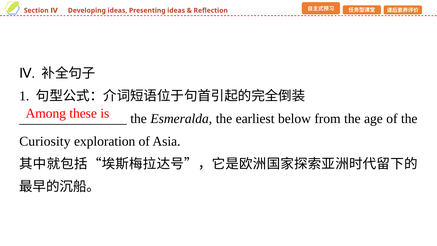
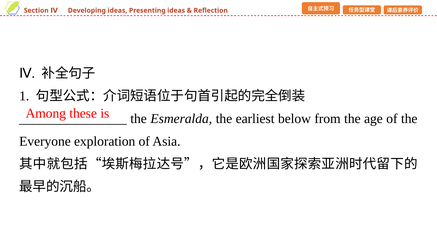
Curiosity: Curiosity -> Everyone
